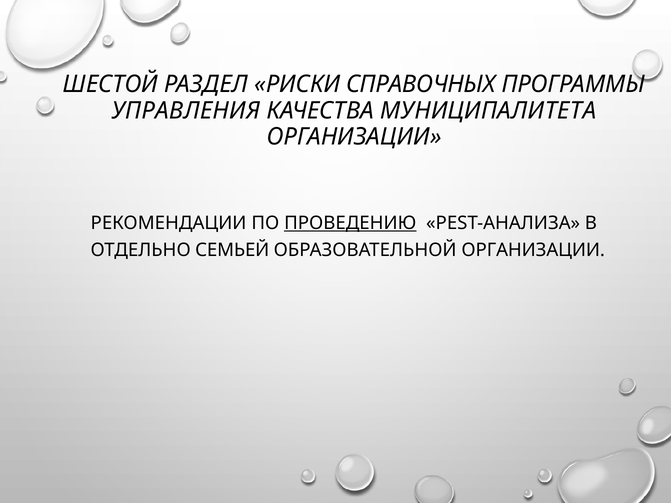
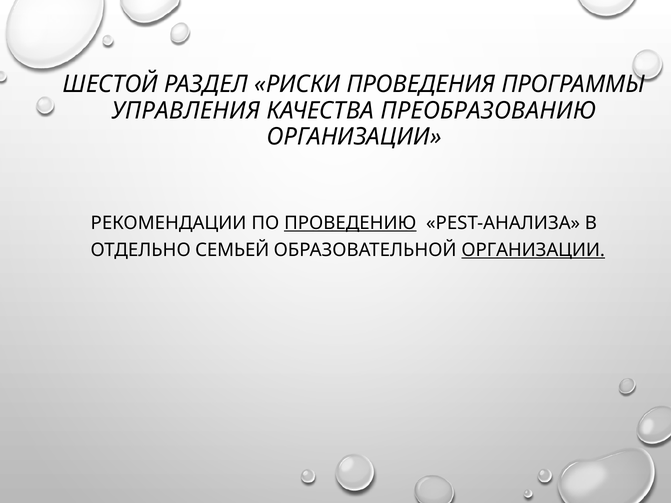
СПРАВОЧНЫХ: СПРАВОЧНЫХ -> ПРОВЕДЕНИЯ
МУНИЦИПАЛИТЕТА: МУНИЦИПАЛИТЕТА -> ПРЕОБРАЗОВАНИЮ
ОРГАНИЗАЦИИ at (533, 250) underline: none -> present
